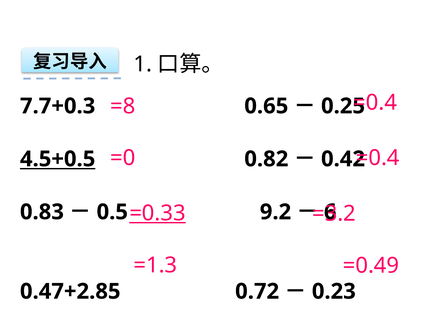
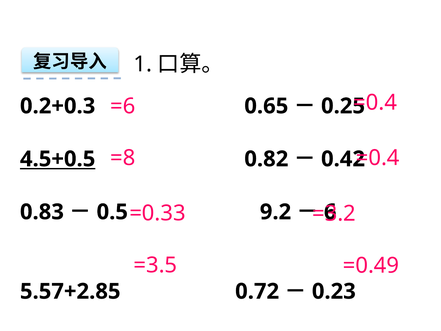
=8: =8 -> =6
7.7+0.3: 7.7+0.3 -> 0.2+0.3
=0: =0 -> =8
=0.33 underline: present -> none
=1.3: =1.3 -> =3.5
0.47+2.85: 0.47+2.85 -> 5.57+2.85
